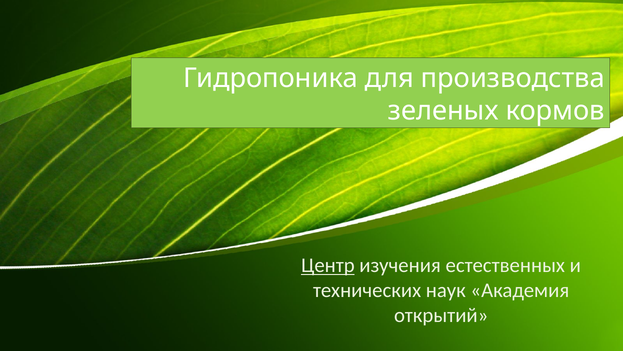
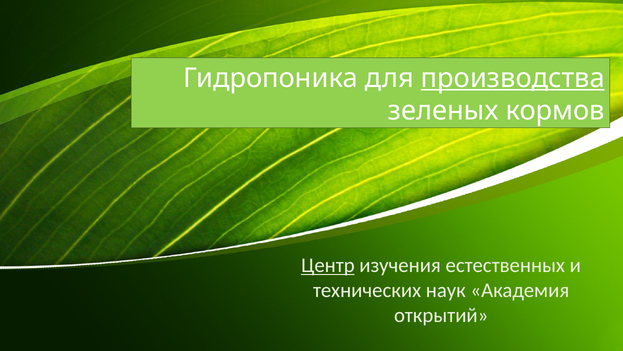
производства underline: none -> present
